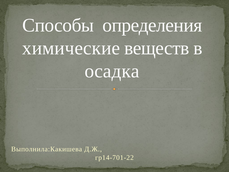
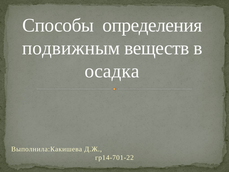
химические: химические -> подвижным
